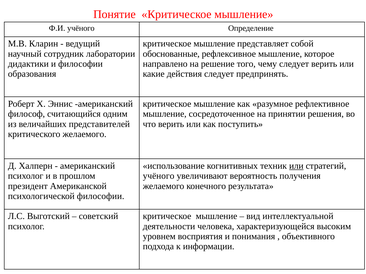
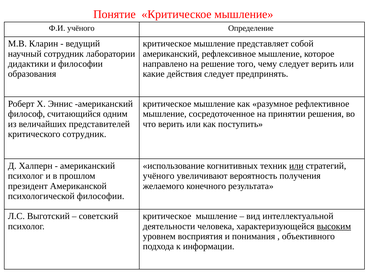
обоснованные at (171, 54): обоснованные -> американский
критического желаемого: желаемого -> сотрудник
высоким underline: none -> present
